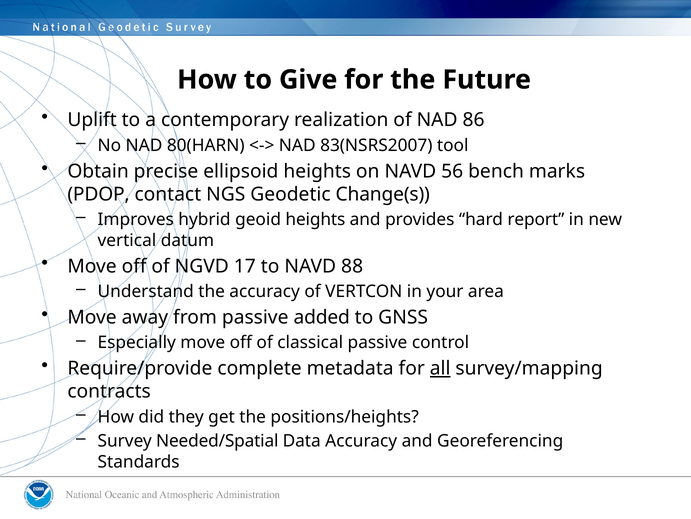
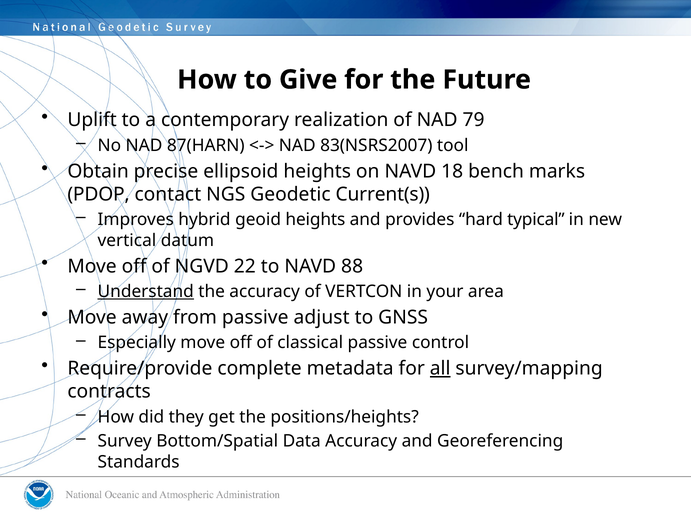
86: 86 -> 79
80(HARN: 80(HARN -> 87(HARN
56: 56 -> 18
Change(s: Change(s -> Current(s
report: report -> typical
17: 17 -> 22
Understand underline: none -> present
added: added -> adjust
Needed/Spatial: Needed/Spatial -> Bottom/Spatial
